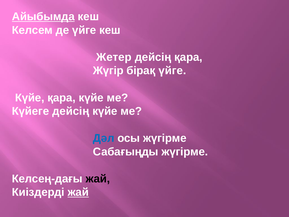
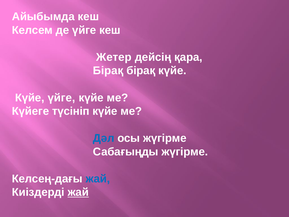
Айыбымда underline: present -> none
Жүгір at (108, 71): Жүгір -> Бірақ
бірақ үйге: үйге -> күйе
Күйе қара: қара -> үйге
Күйеге дейсің: дейсің -> түсініп
жай at (98, 179) colour: black -> blue
